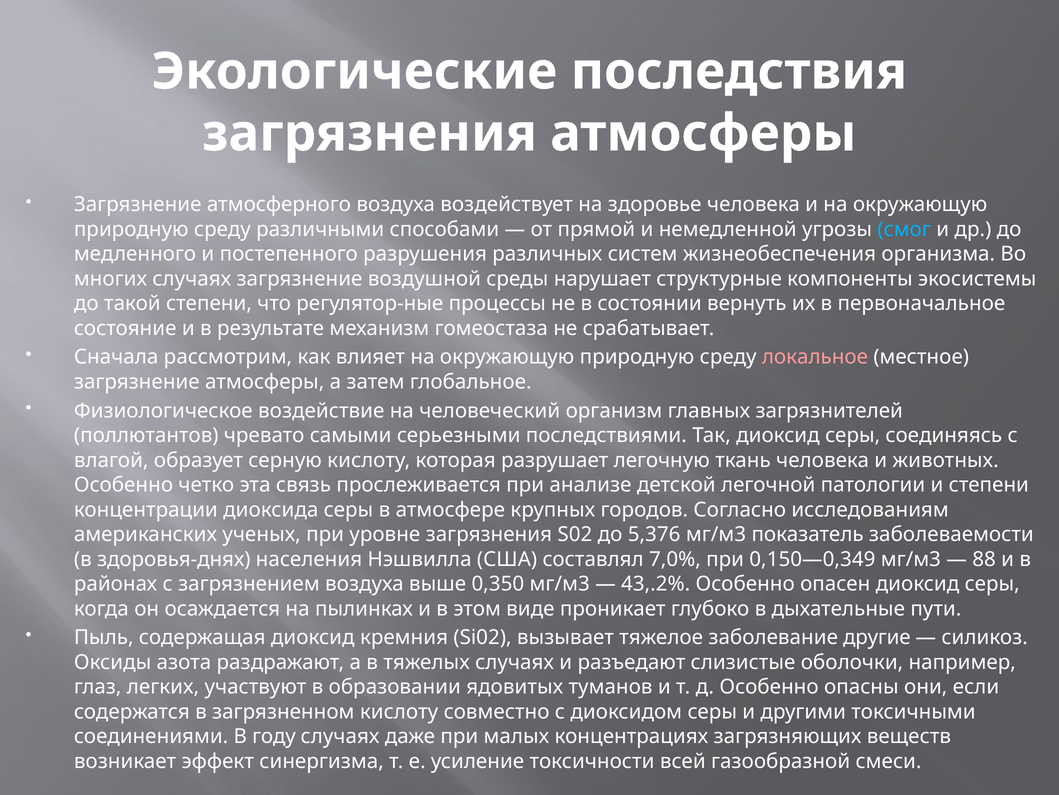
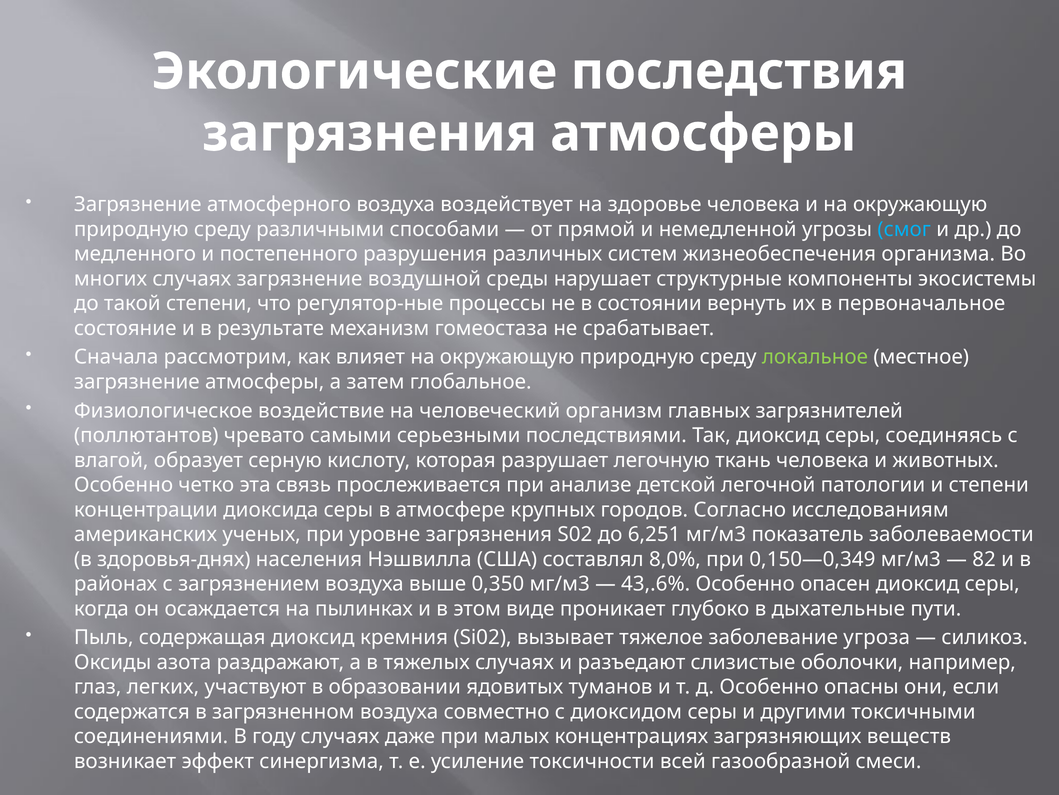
локальное colour: pink -> light green
5,376: 5,376 -> 6,251
7,0%: 7,0% -> 8,0%
88: 88 -> 82
43,.2%: 43,.2% -> 43,.6%
другие: другие -> угроза
загрязненном кислоту: кислоту -> воздуха
